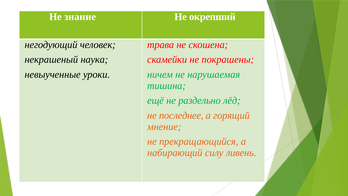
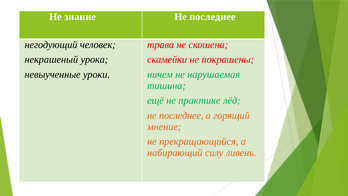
окрепший at (212, 17): окрепший -> последнее
наука: наука -> урока
раздельно: раздельно -> практике
